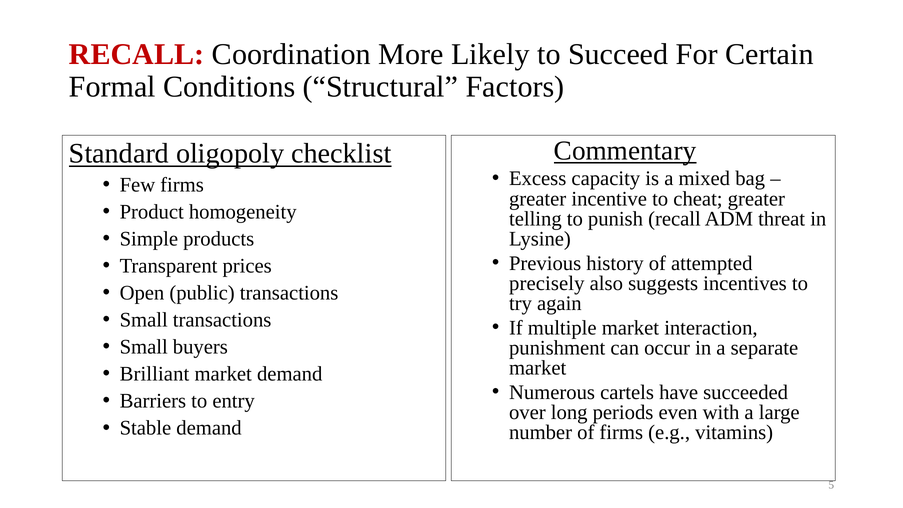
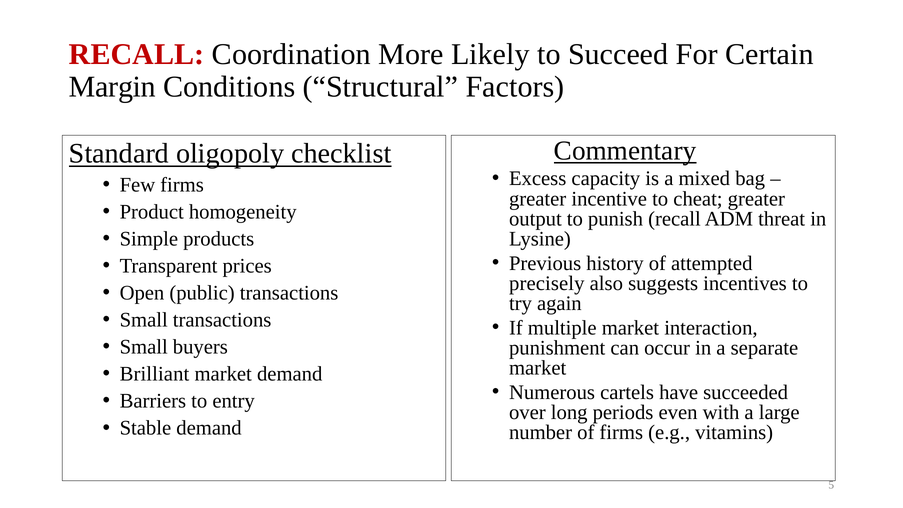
Formal: Formal -> Margin
telling: telling -> output
